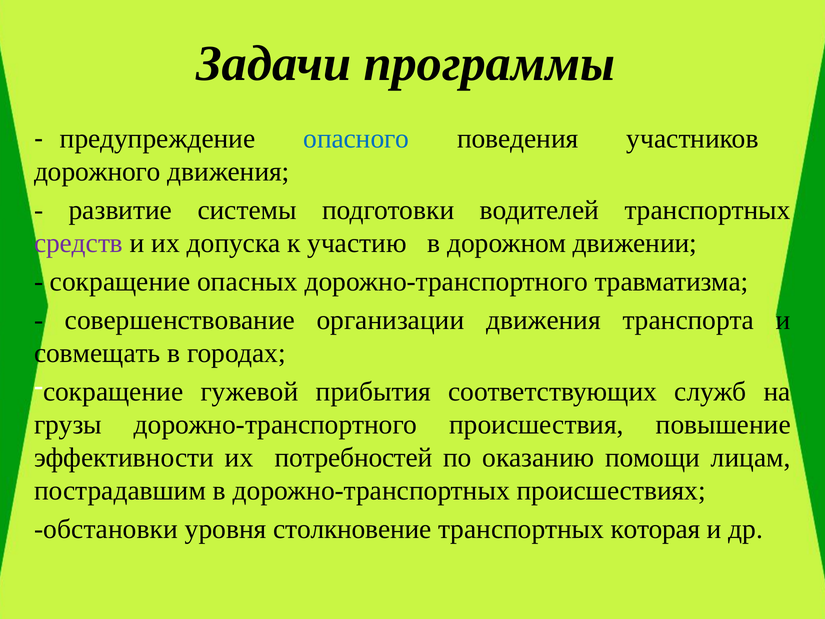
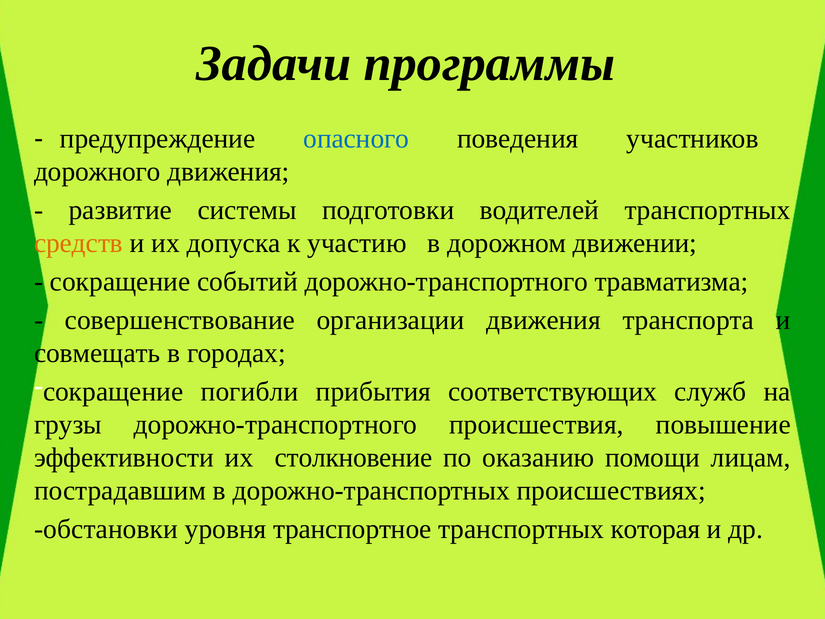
средств colour: purple -> orange
опасных: опасных -> событий
гужевой: гужевой -> погибли
потребностей: потребностей -> столкновение
столкновение: столкновение -> транспортное
